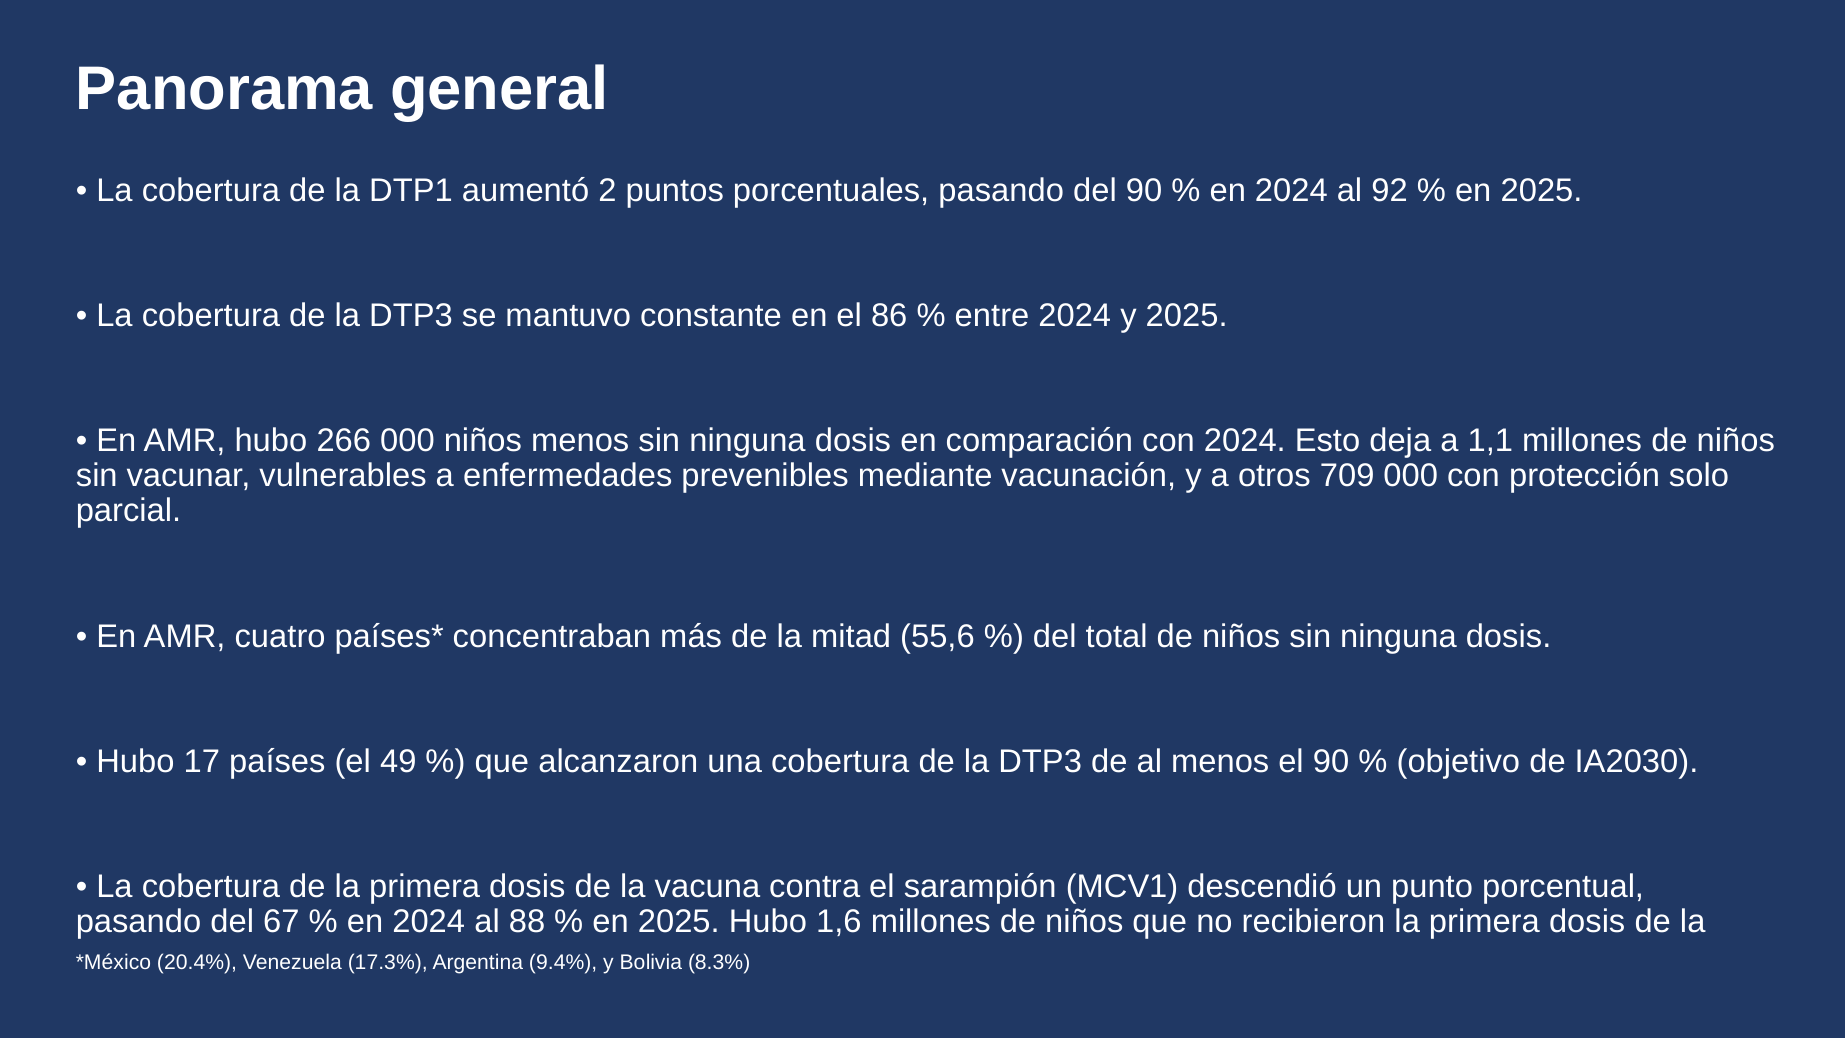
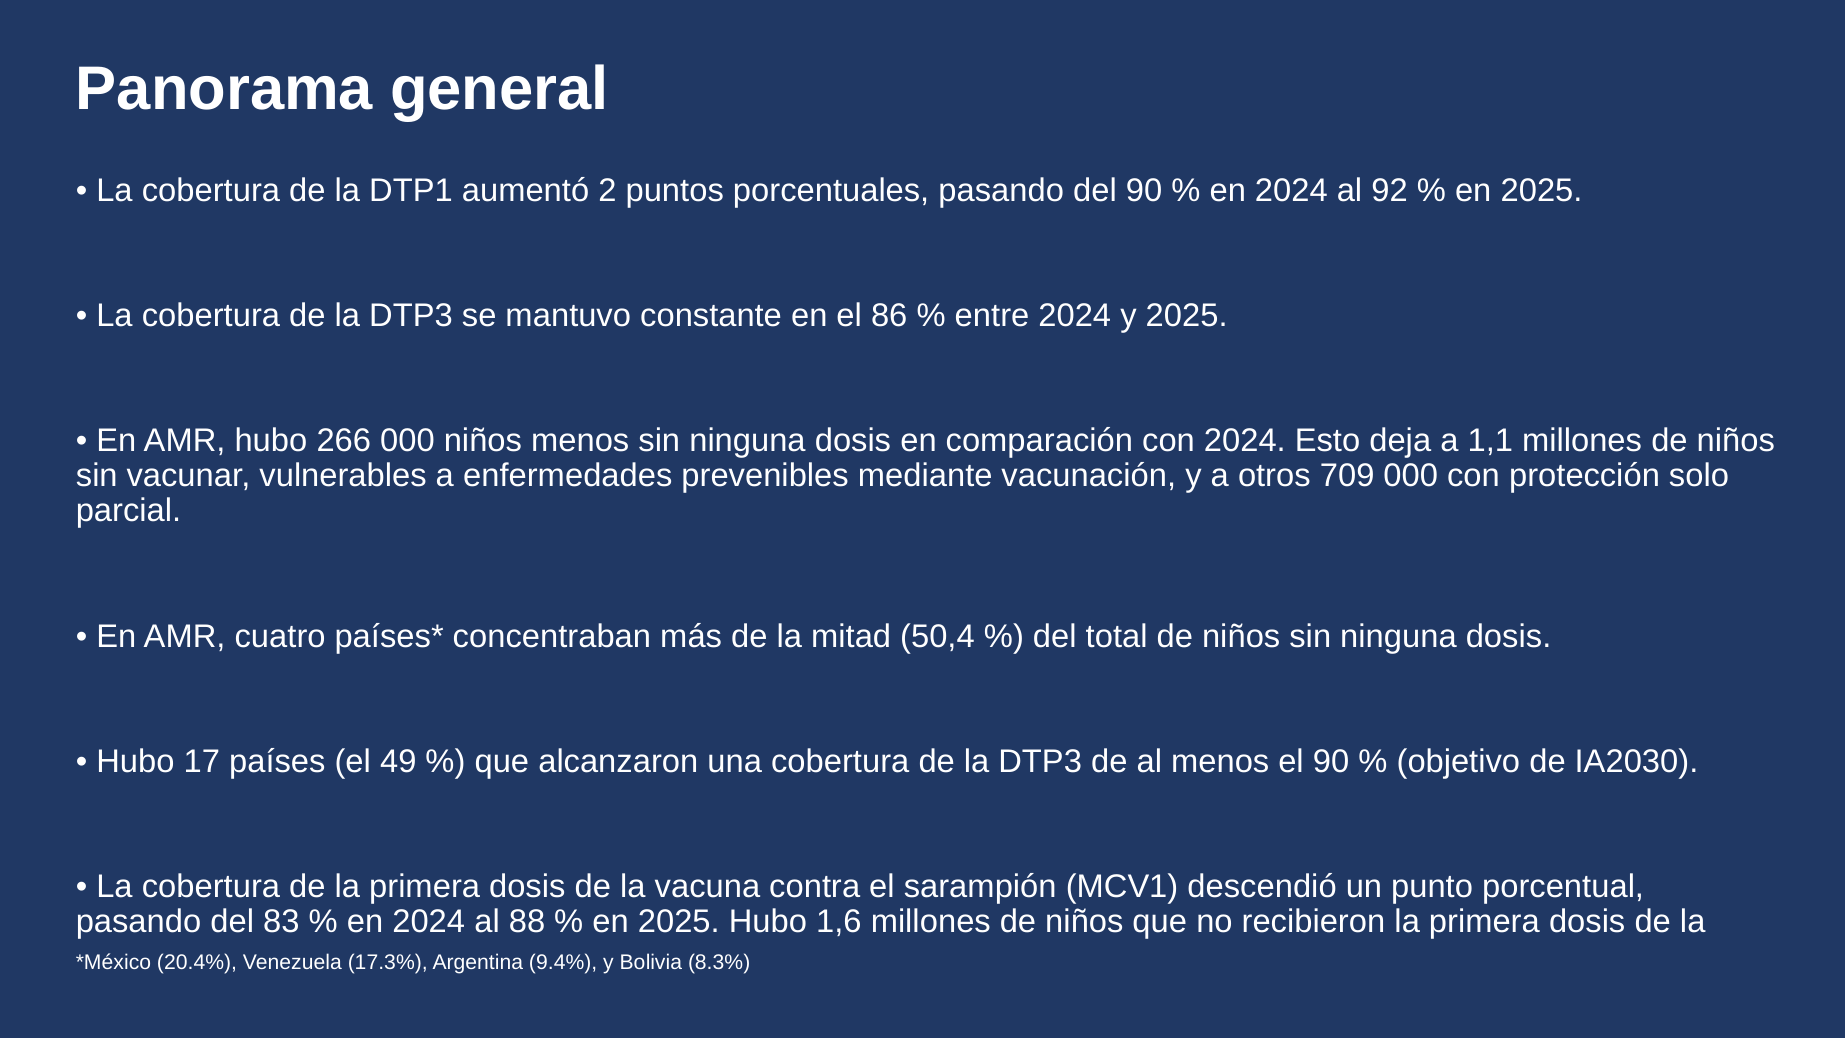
55,6: 55,6 -> 50,4
67: 67 -> 83
